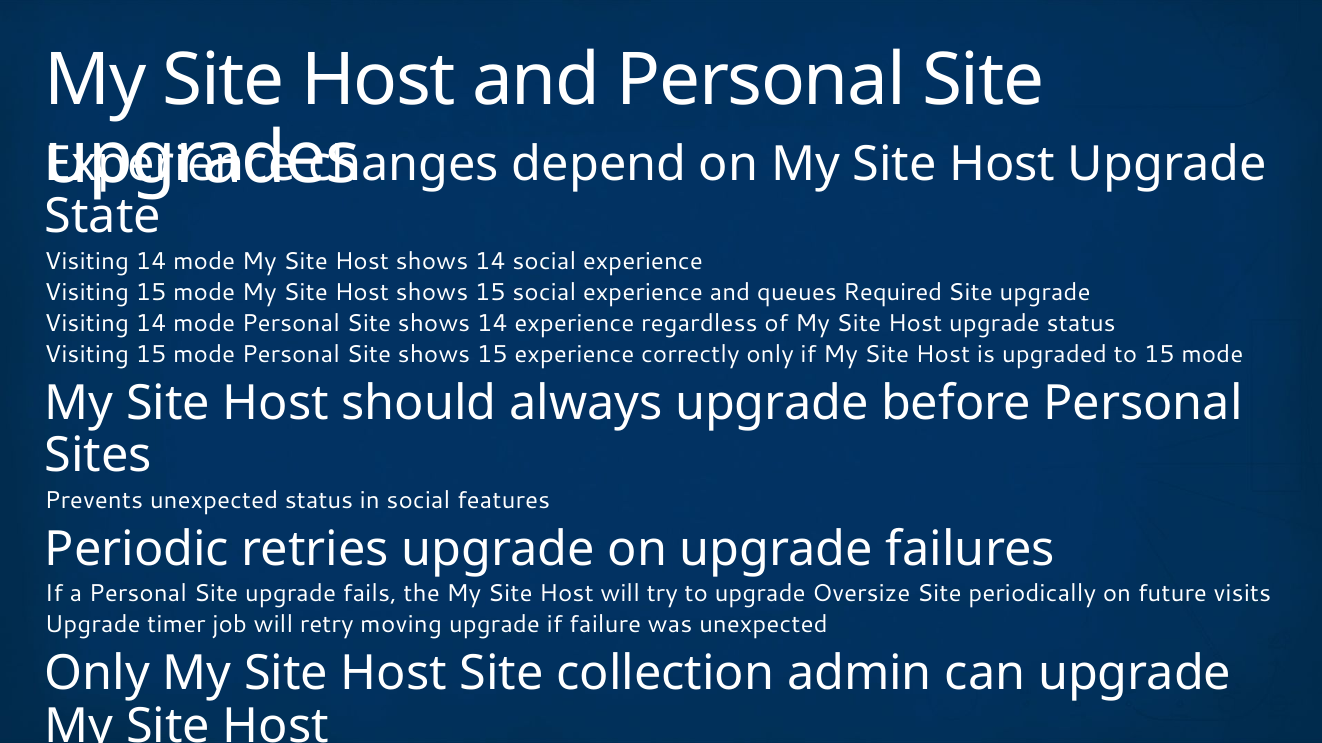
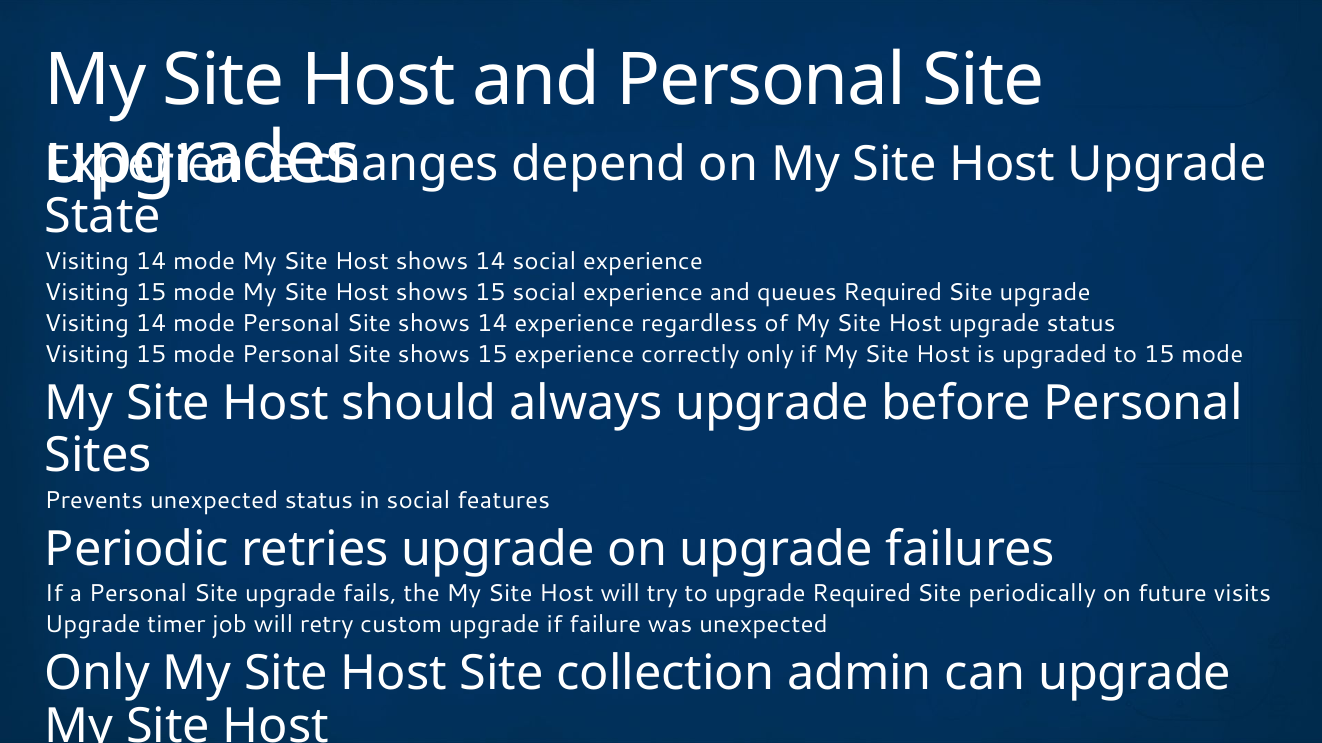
upgrade Oversize: Oversize -> Required
retry moving: moving -> custom
